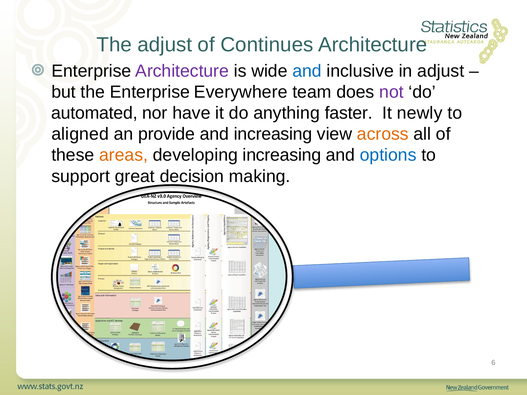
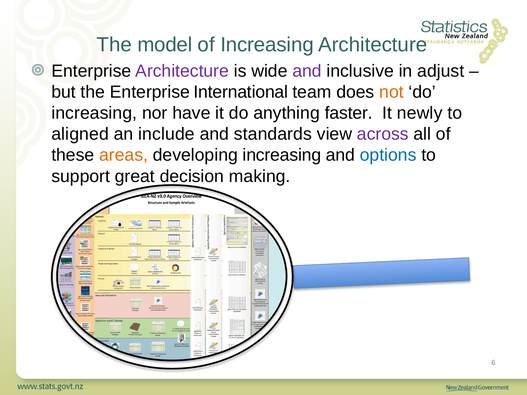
The adjust: adjust -> model
of Continues: Continues -> Increasing
and at (307, 71) colour: blue -> purple
Everywhere: Everywhere -> International
not colour: purple -> orange
automated at (94, 113): automated -> increasing
provide: provide -> include
and increasing: increasing -> standards
across colour: orange -> purple
